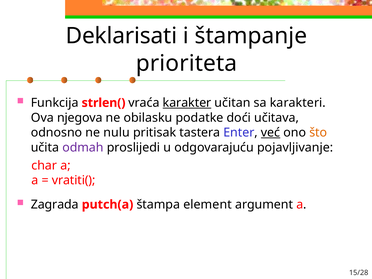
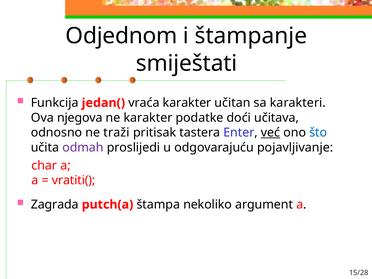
Deklarisati: Deklarisati -> Odjednom
prioriteta: prioriteta -> smiještati
strlen(: strlen( -> jedan(
karakter at (187, 103) underline: present -> none
ne obilasku: obilasku -> karakter
nulu: nulu -> traži
što colour: orange -> blue
element: element -> nekoliko
